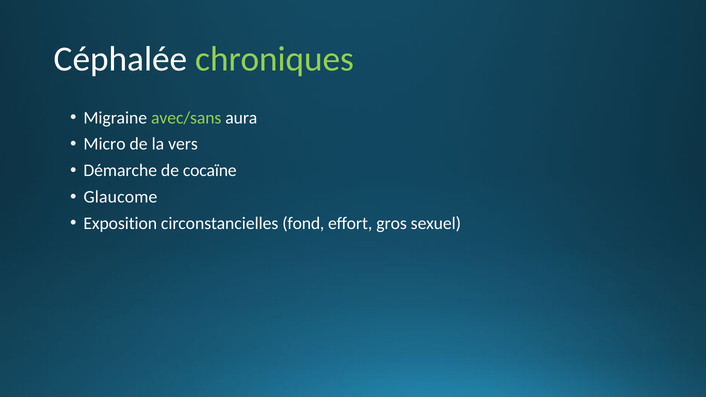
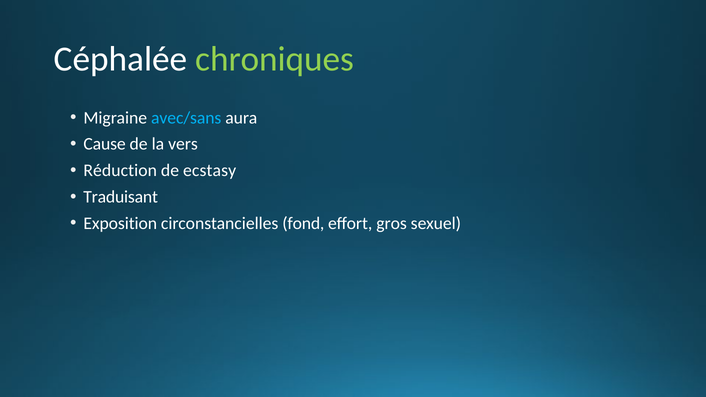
avec/sans colour: light green -> light blue
Micro: Micro -> Cause
Démarche: Démarche -> Réduction
cocaïne: cocaïne -> ecstasy
Glaucome: Glaucome -> Traduisant
